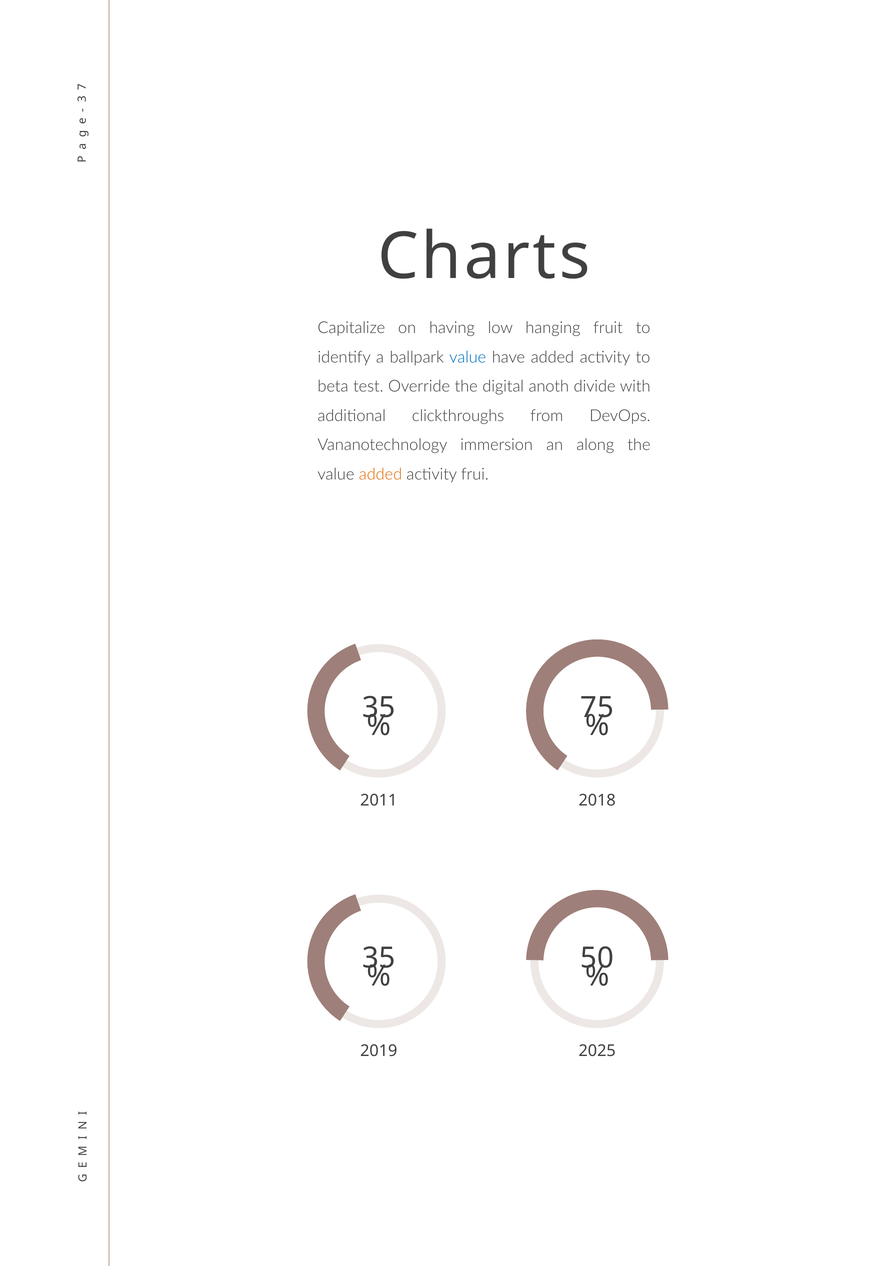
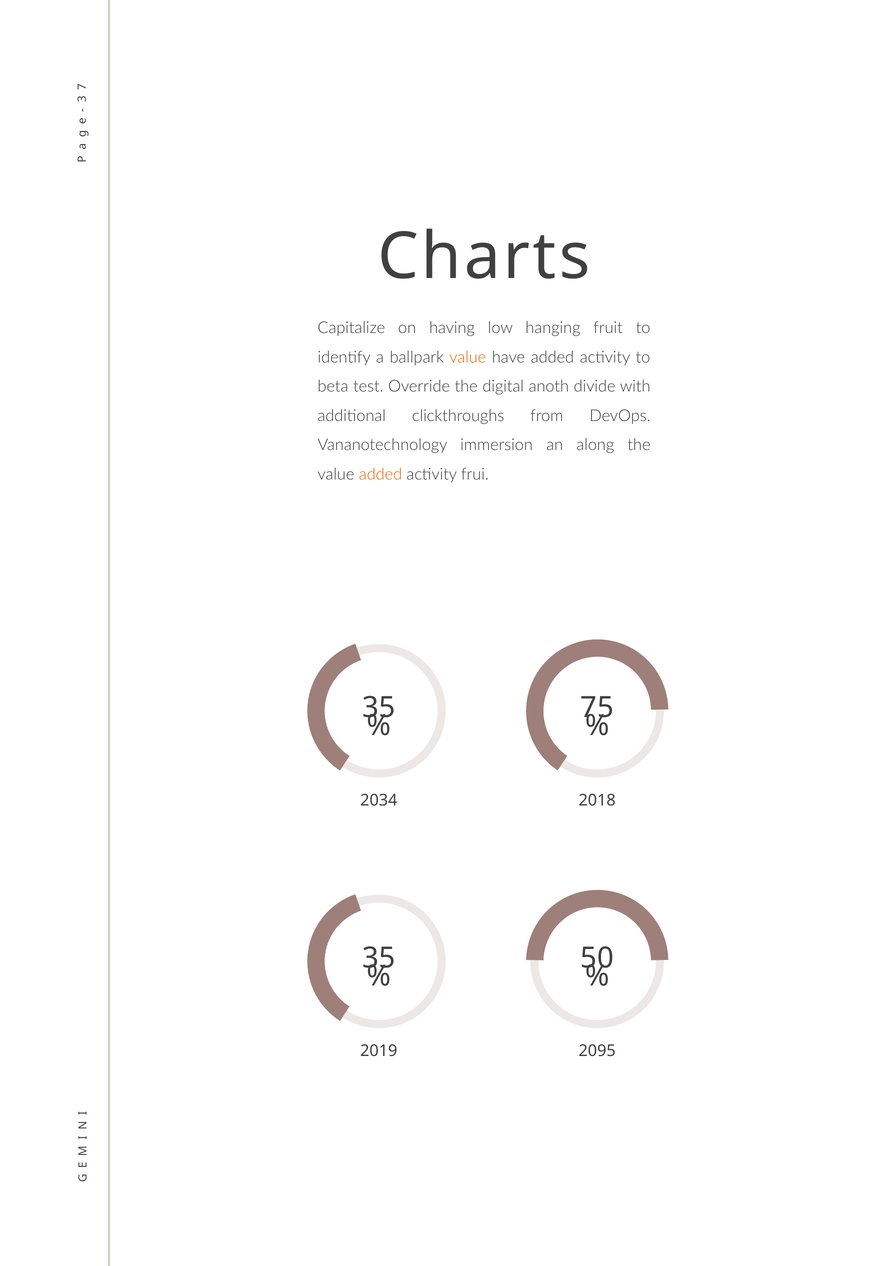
value at (468, 358) colour: blue -> orange
2011: 2011 -> 2034
2025: 2025 -> 2095
